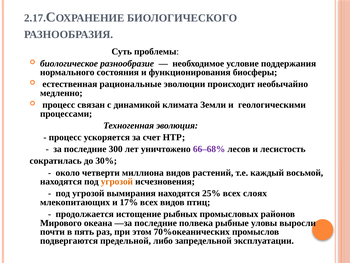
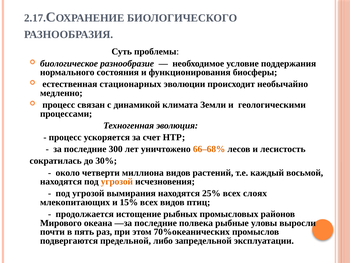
рациональные: рациональные -> стационарных
66–68% colour: purple -> orange
17%: 17% -> 15%
